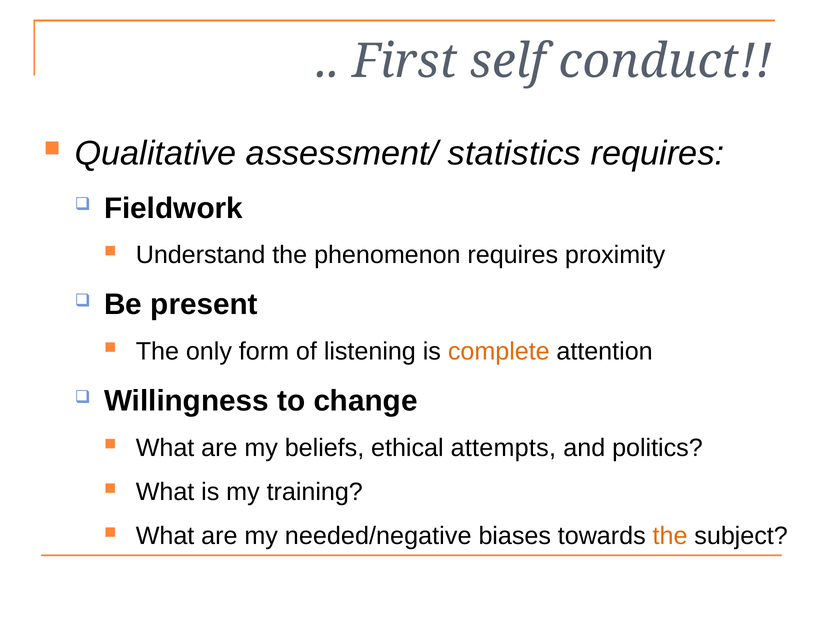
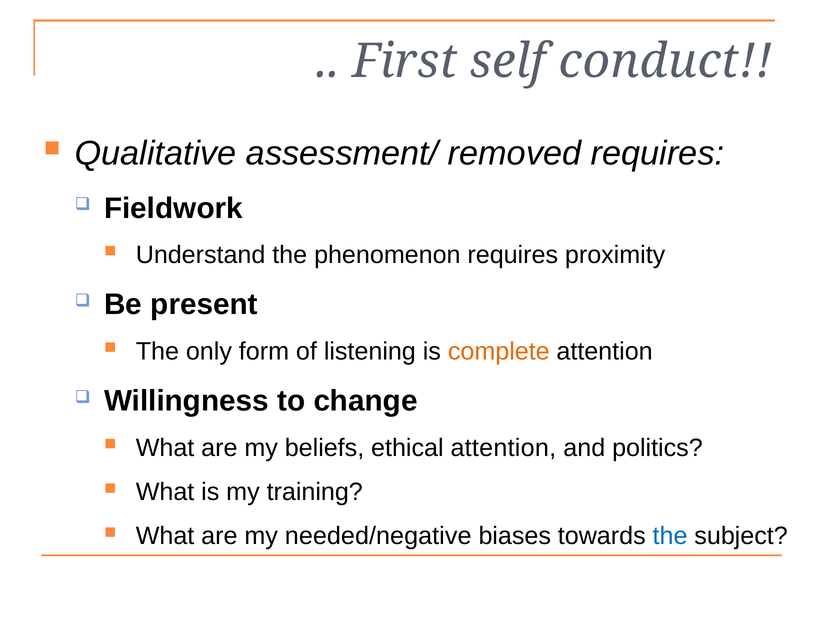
statistics: statistics -> removed
ethical attempts: attempts -> attention
the at (670, 536) colour: orange -> blue
